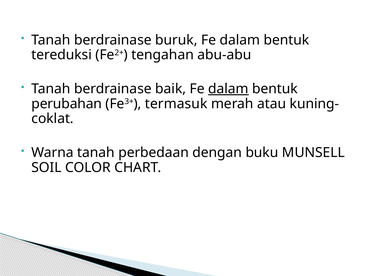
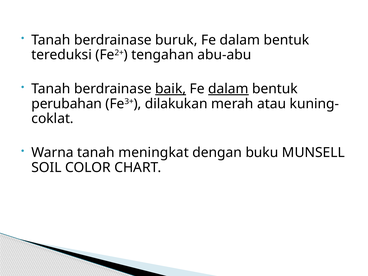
baik underline: none -> present
termasuk: termasuk -> dilakukan
perbedaan: perbedaan -> meningkat
